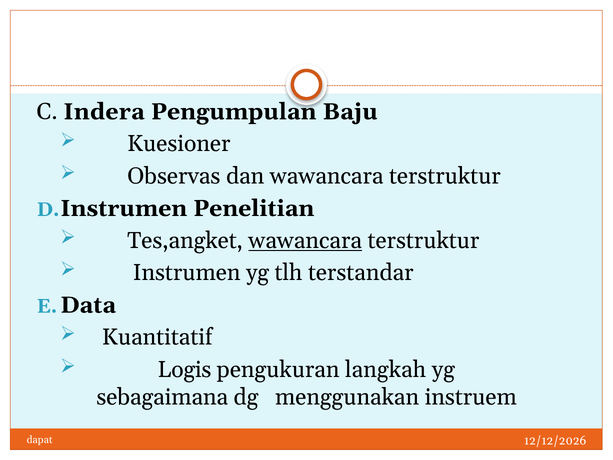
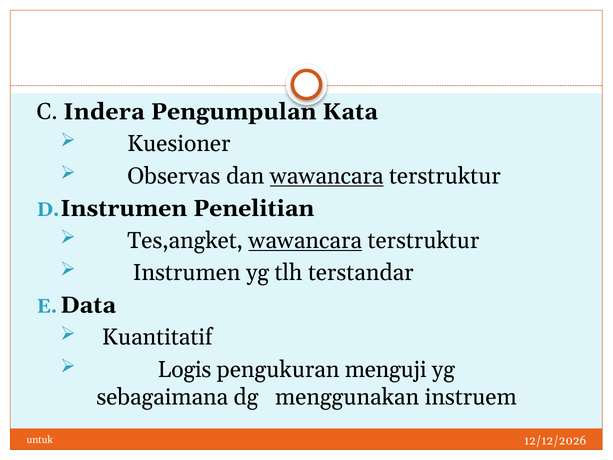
Baju: Baju -> Kata
wawancara at (327, 176) underline: none -> present
langkah: langkah -> menguji
dapat: dapat -> untuk
